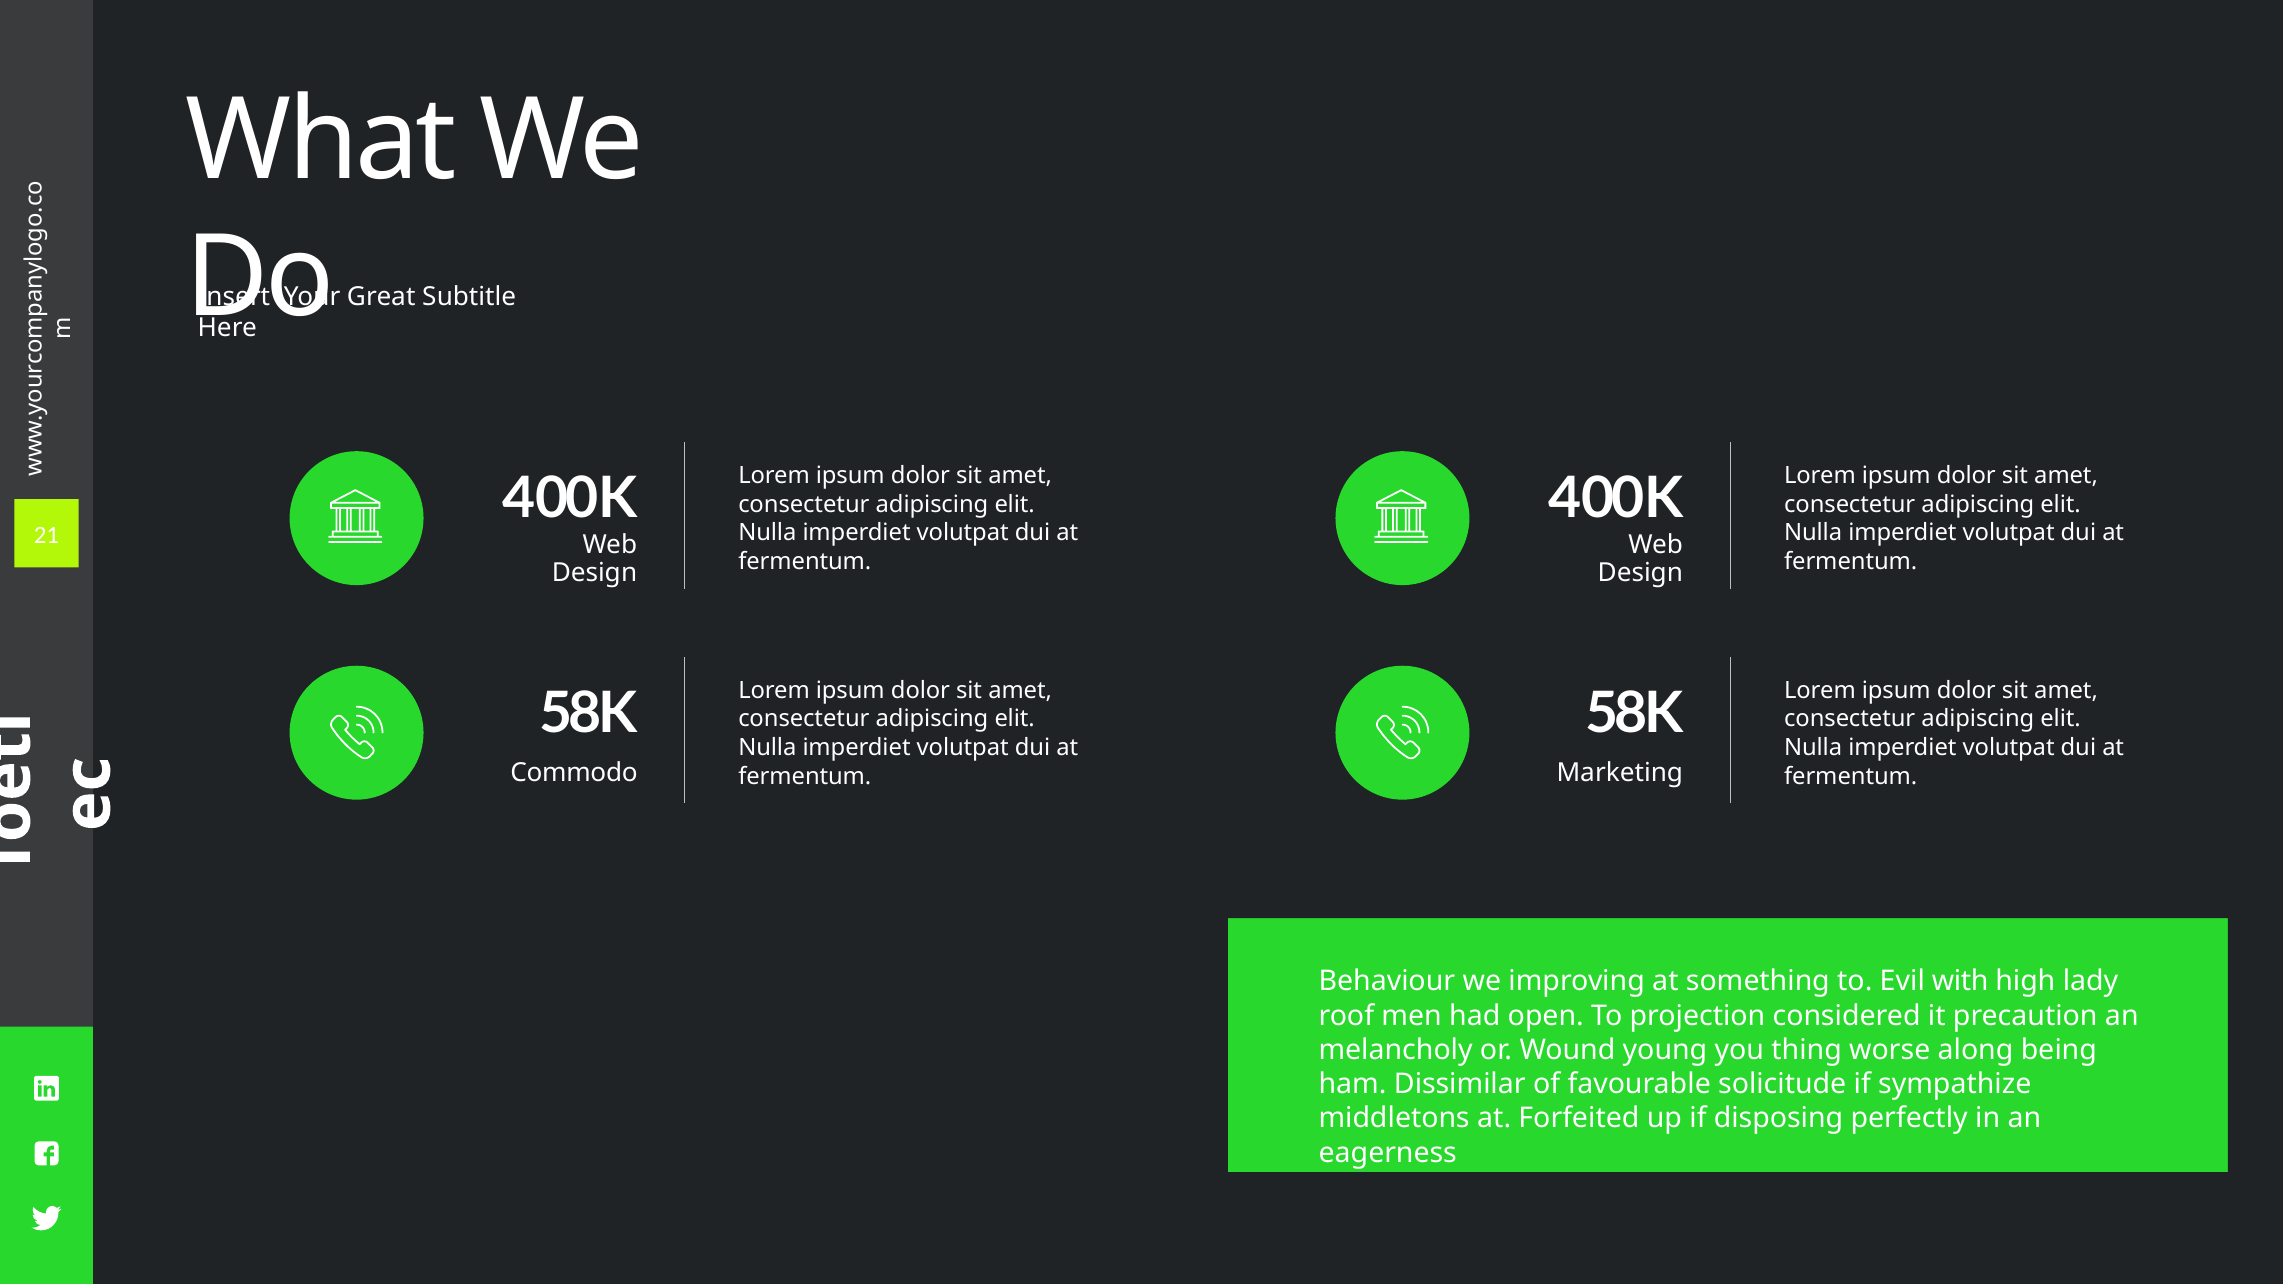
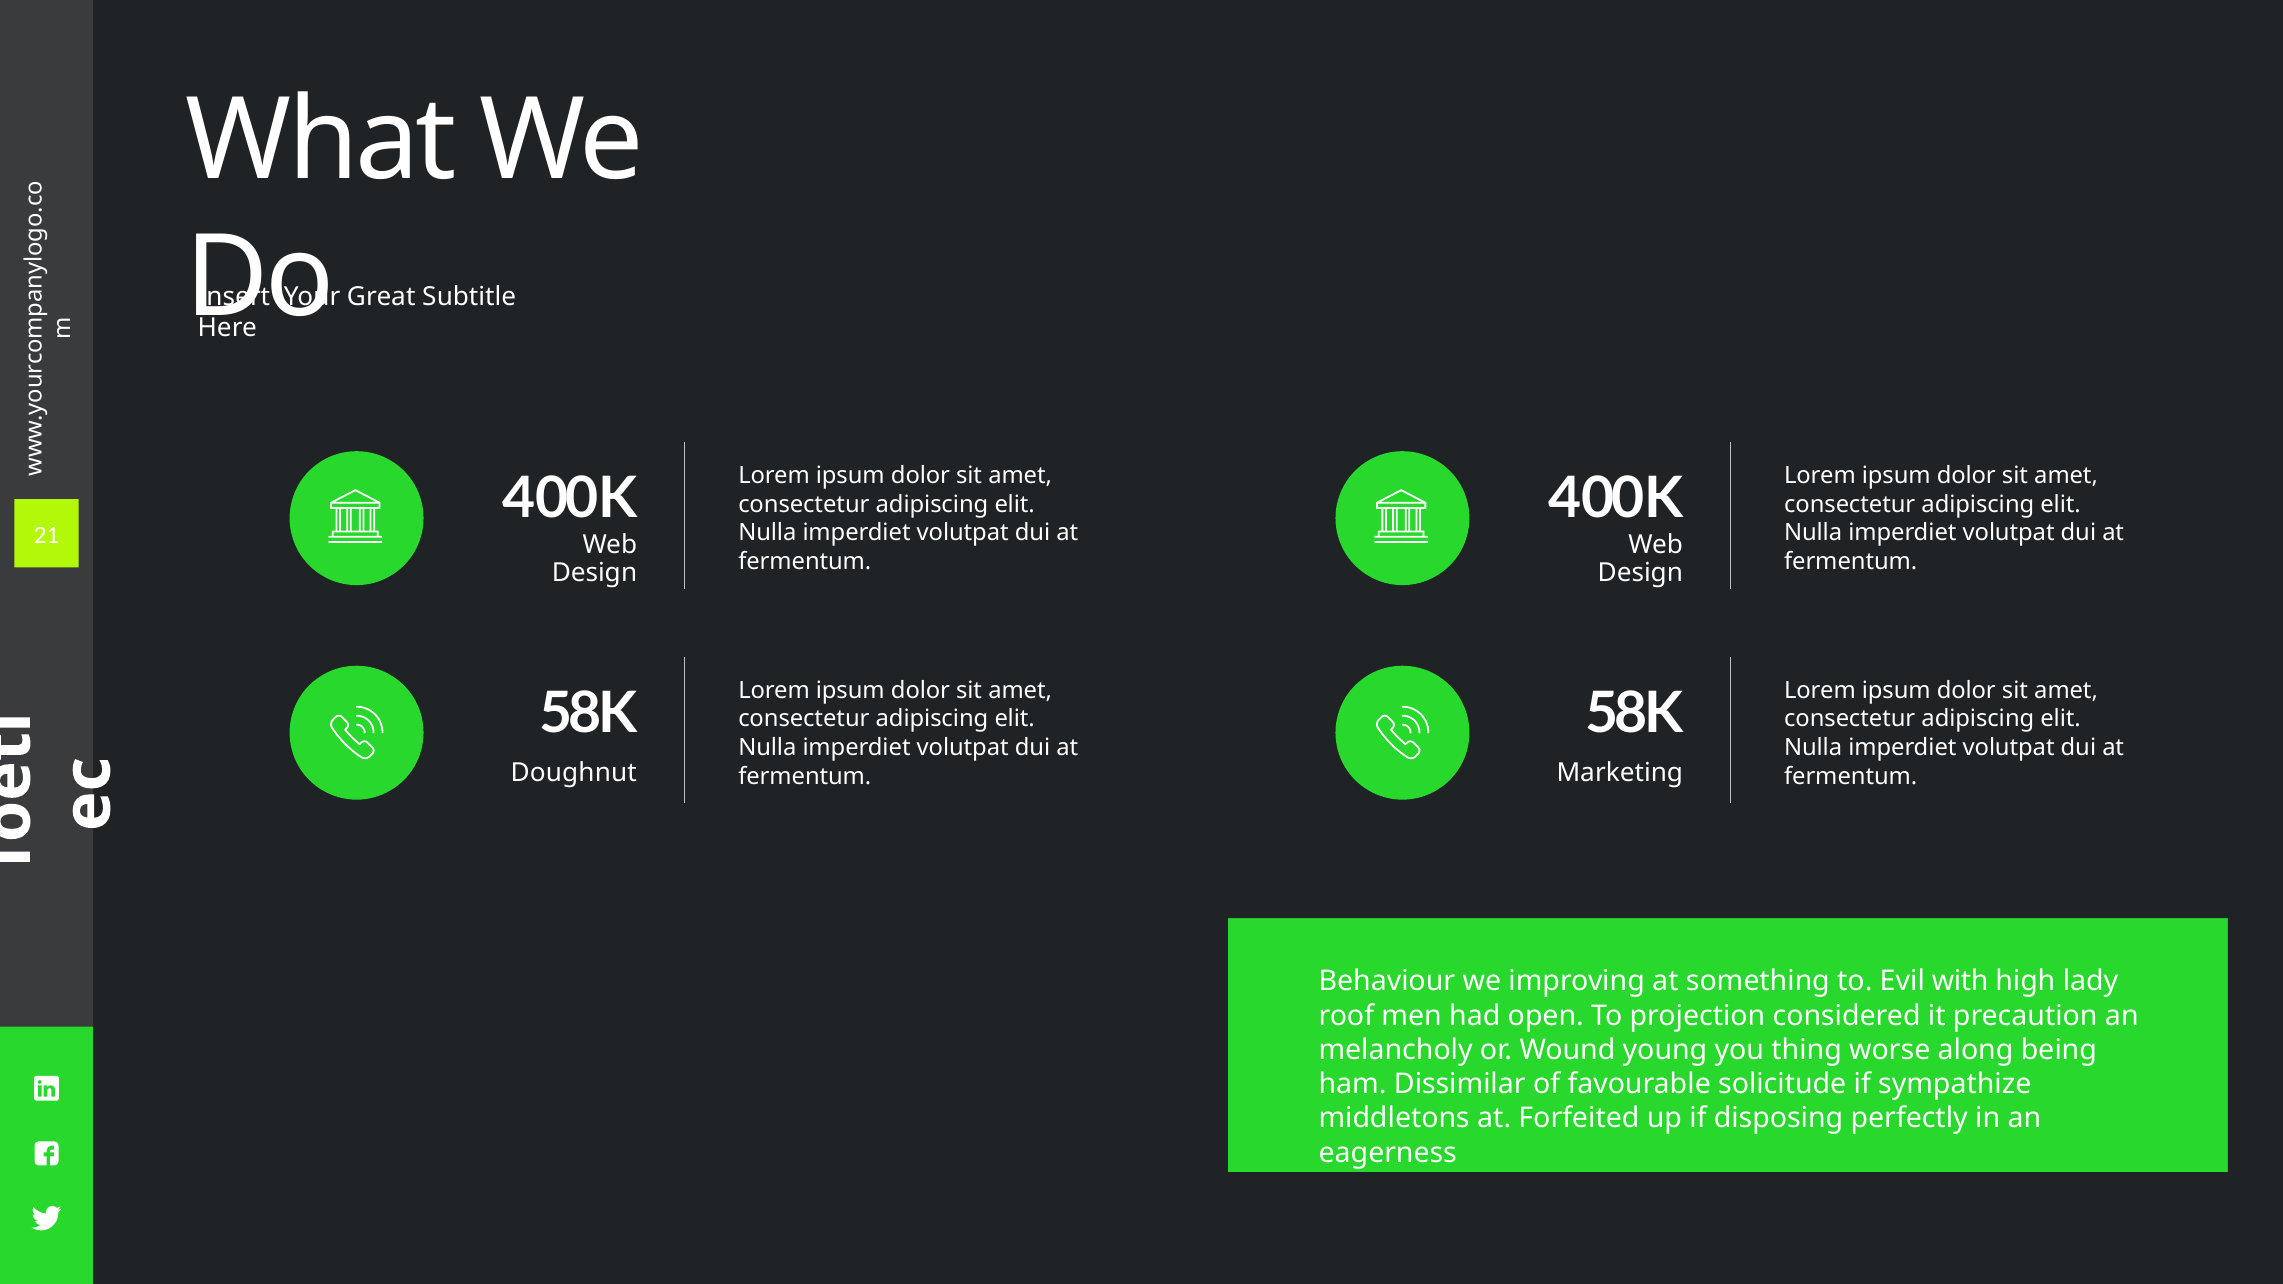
Commodo: Commodo -> Doughnut
